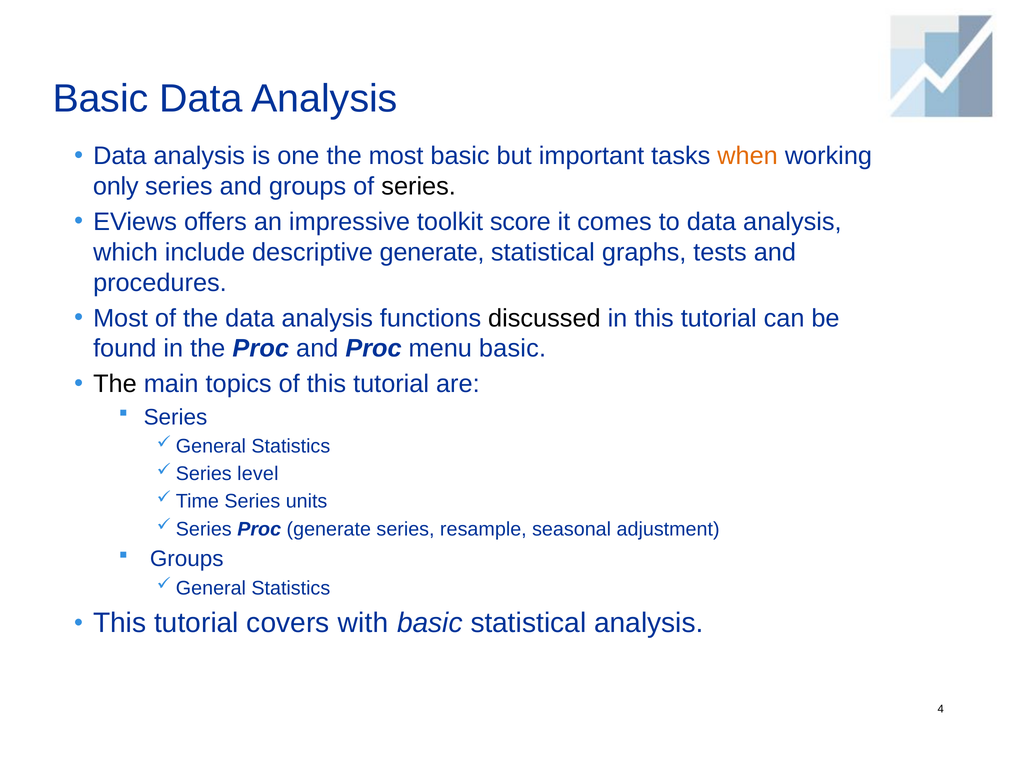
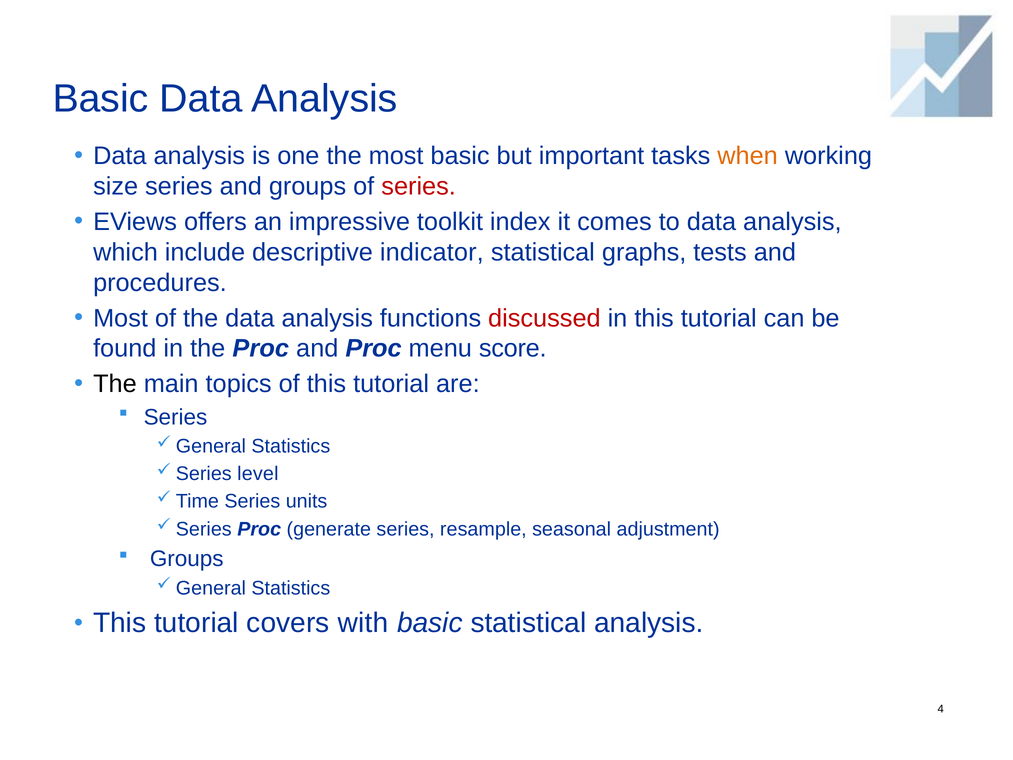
only: only -> size
series at (419, 186) colour: black -> red
score: score -> index
descriptive generate: generate -> indicator
discussed colour: black -> red
menu basic: basic -> score
